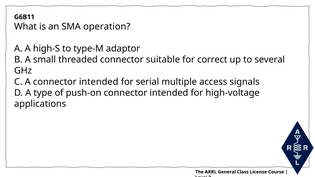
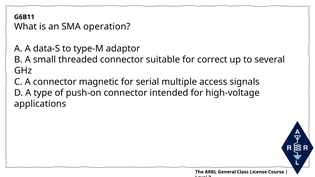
high-S: high-S -> data-S
A connector intended: intended -> magnetic
